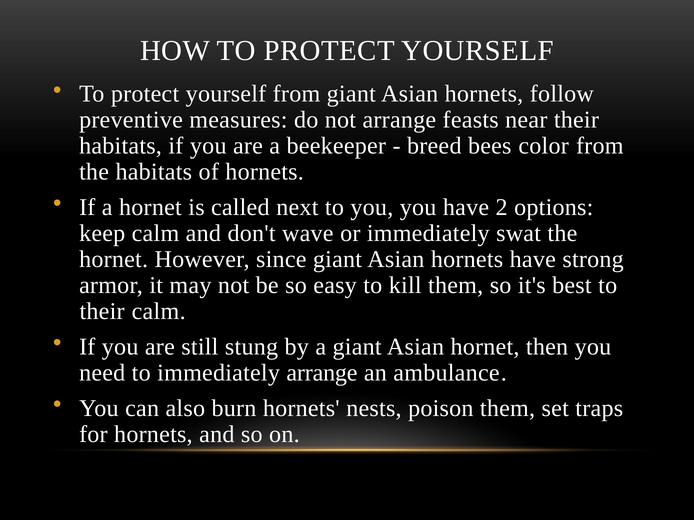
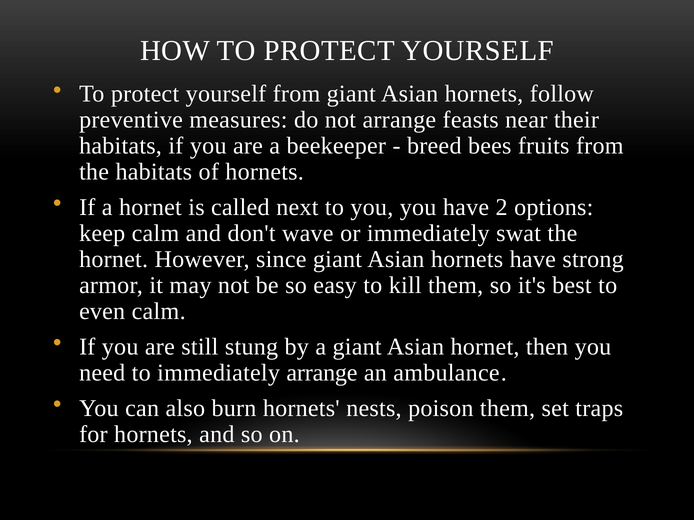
color: color -> fruits
their at (102, 312): their -> even
